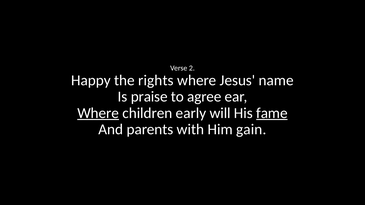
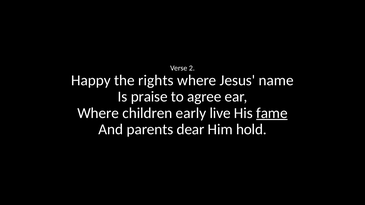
Where at (98, 113) underline: present -> none
will: will -> live
with: with -> dear
gain: gain -> hold
